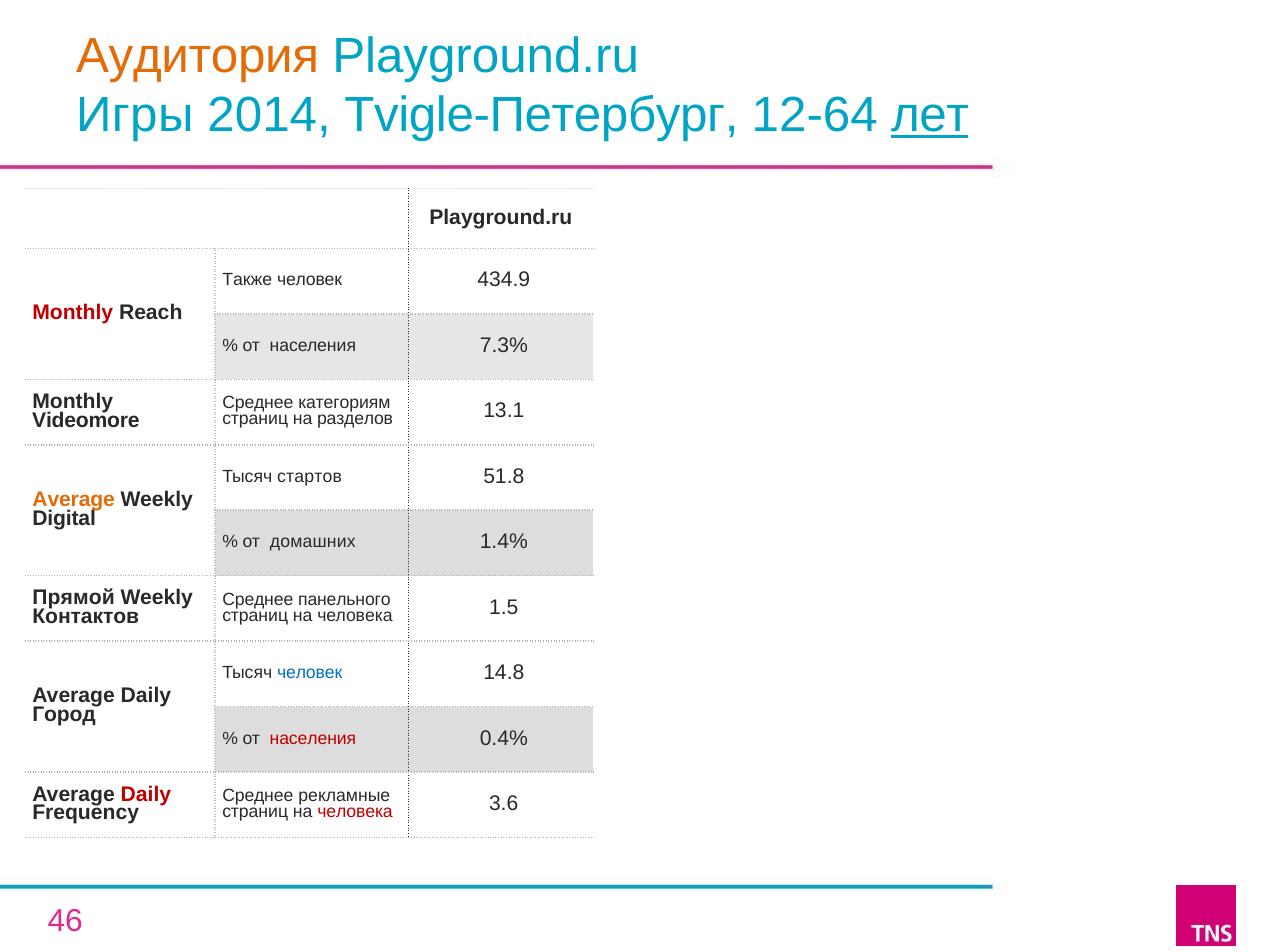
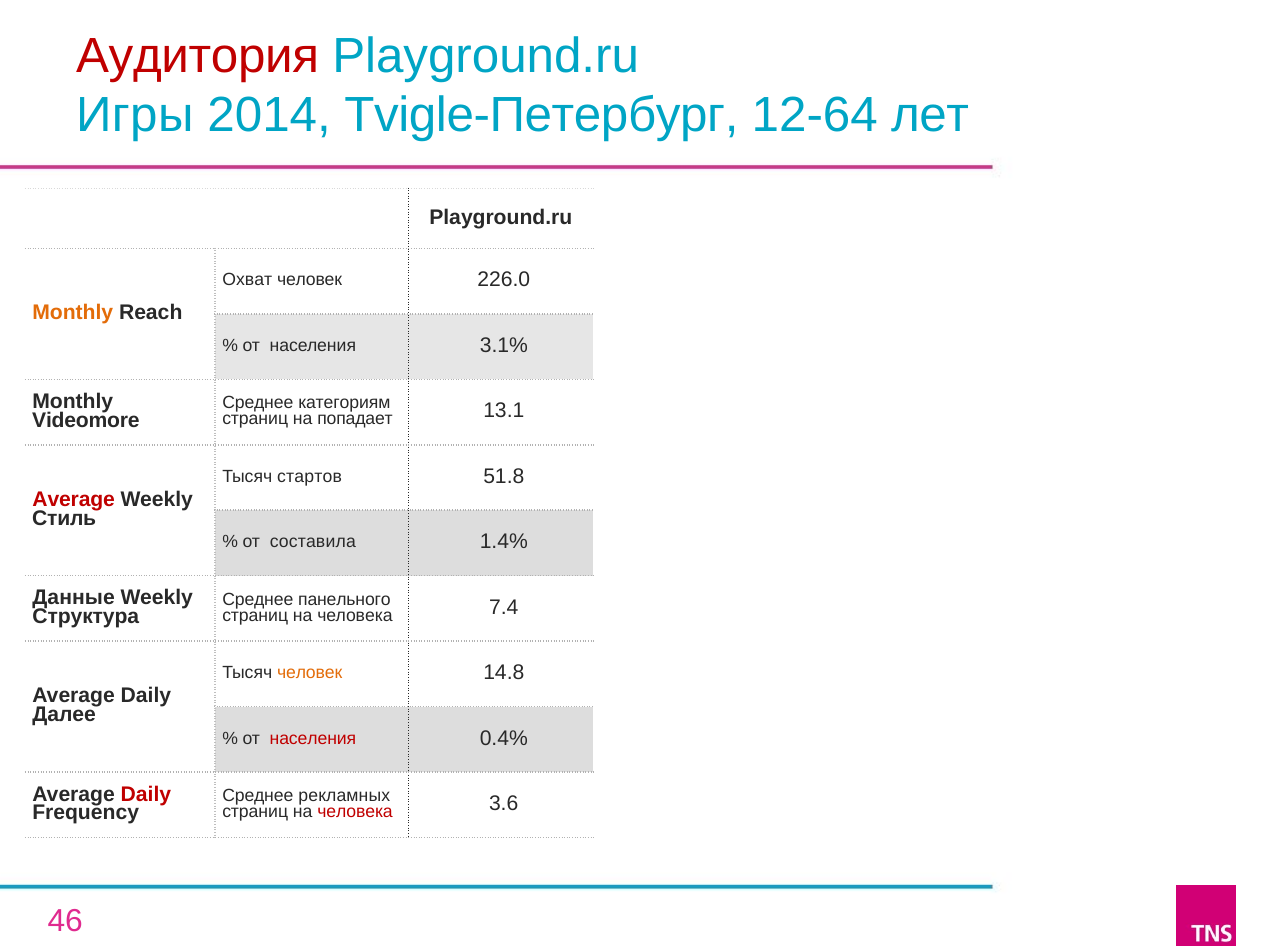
Аудитория colour: orange -> red
лет underline: present -> none
Также: Также -> Охват
434.9: 434.9 -> 226.0
Monthly at (73, 312) colour: red -> orange
7.3%: 7.3% -> 3.1%
разделов: разделов -> попадает
Average at (74, 499) colour: orange -> red
Digital: Digital -> Стиль
домашних: домашних -> составила
Прямой: Прямой -> Данные
Контактов: Контактов -> Структура
1.5: 1.5 -> 7.4
человек at (310, 673) colour: blue -> orange
Город: Город -> Далее
рекламные: рекламные -> рекламных
